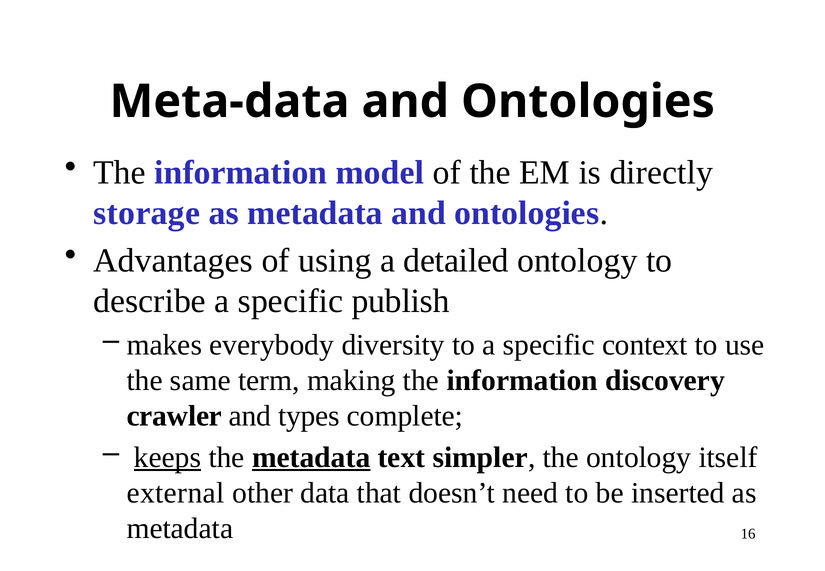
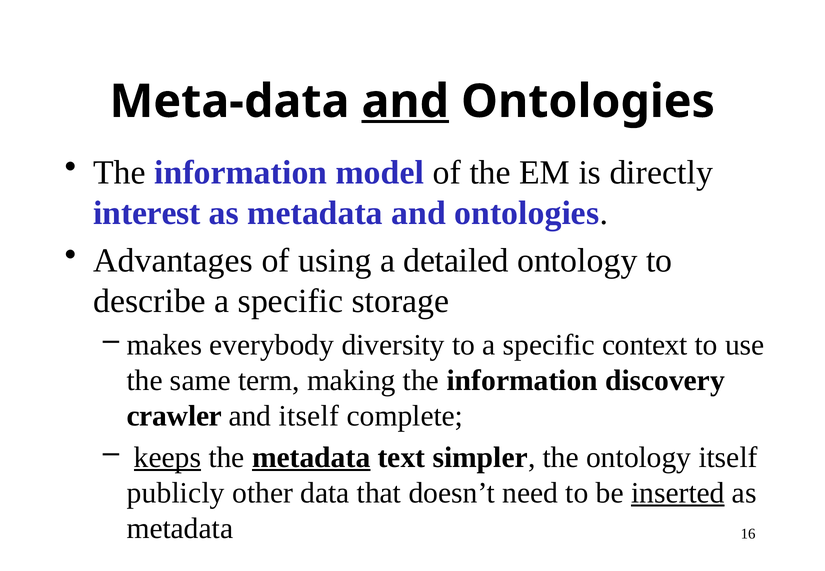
and at (405, 102) underline: none -> present
storage: storage -> interest
publish: publish -> storage
and types: types -> itself
external: external -> publicly
inserted underline: none -> present
